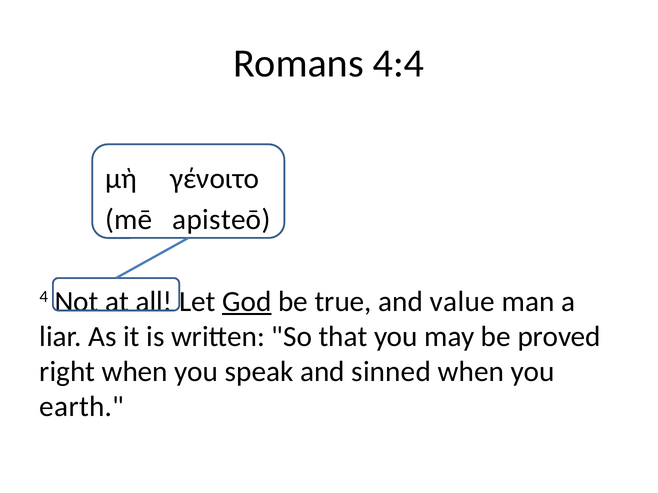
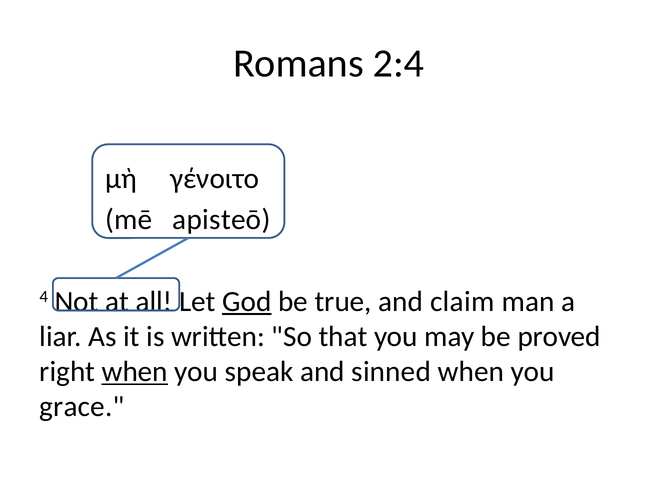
4:4: 4:4 -> 2:4
value: value -> claim
when at (135, 372) underline: none -> present
earth: earth -> grace
